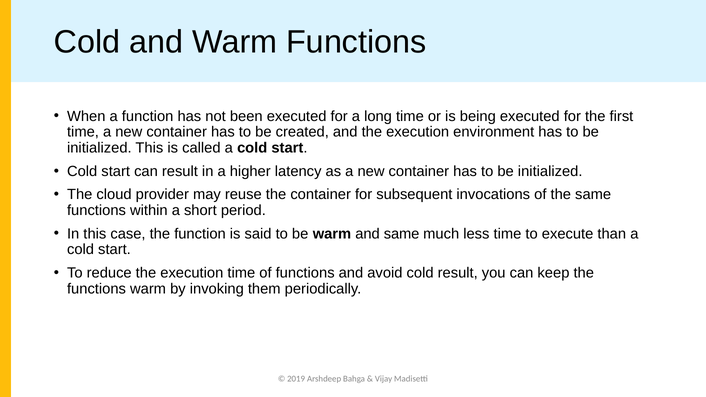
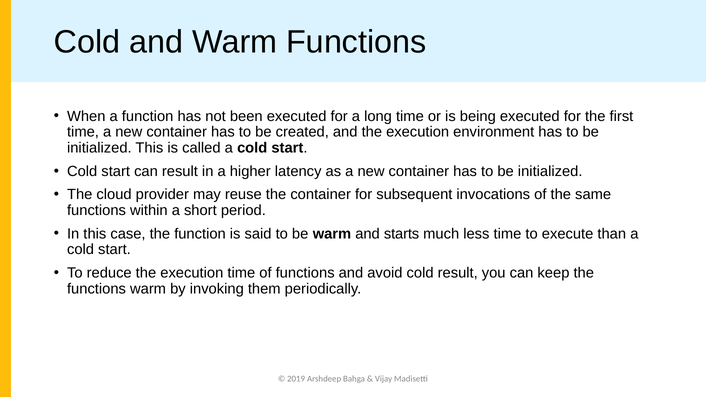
and same: same -> starts
